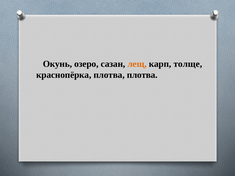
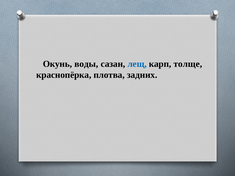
озеро: озеро -> воды
лещ colour: orange -> blue
плотва плотва: плотва -> задних
